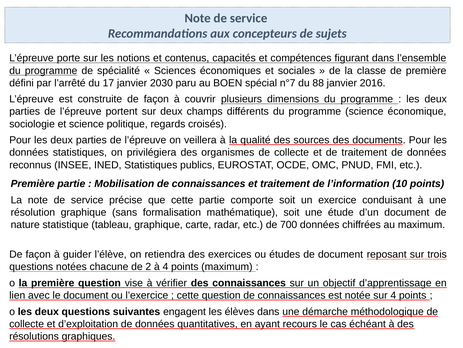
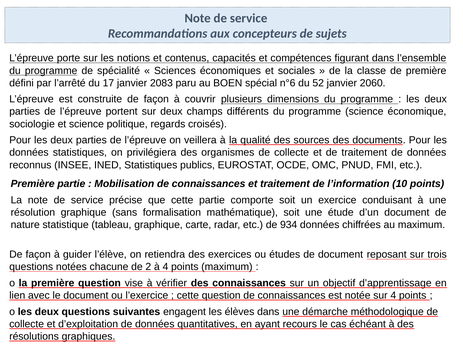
2030: 2030 -> 2083
n°7: n°7 -> n°6
88: 88 -> 52
2016: 2016 -> 2060
700: 700 -> 934
